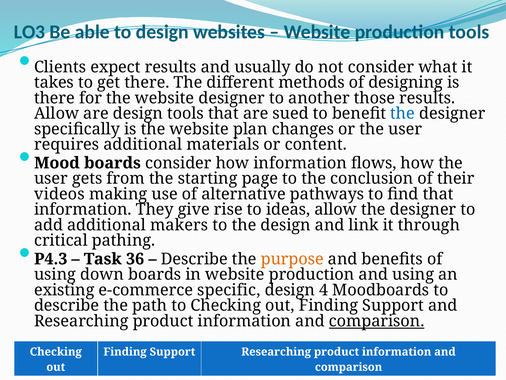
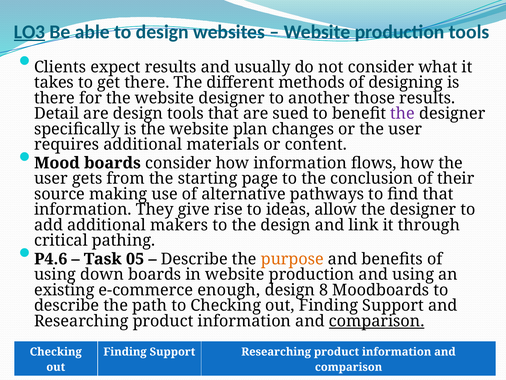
LO3 underline: none -> present
Allow at (57, 113): Allow -> Detail
the at (403, 113) colour: blue -> purple
videos: videos -> source
P4.3: P4.3 -> P4.6
36: 36 -> 05
specific: specific -> enough
4: 4 -> 8
